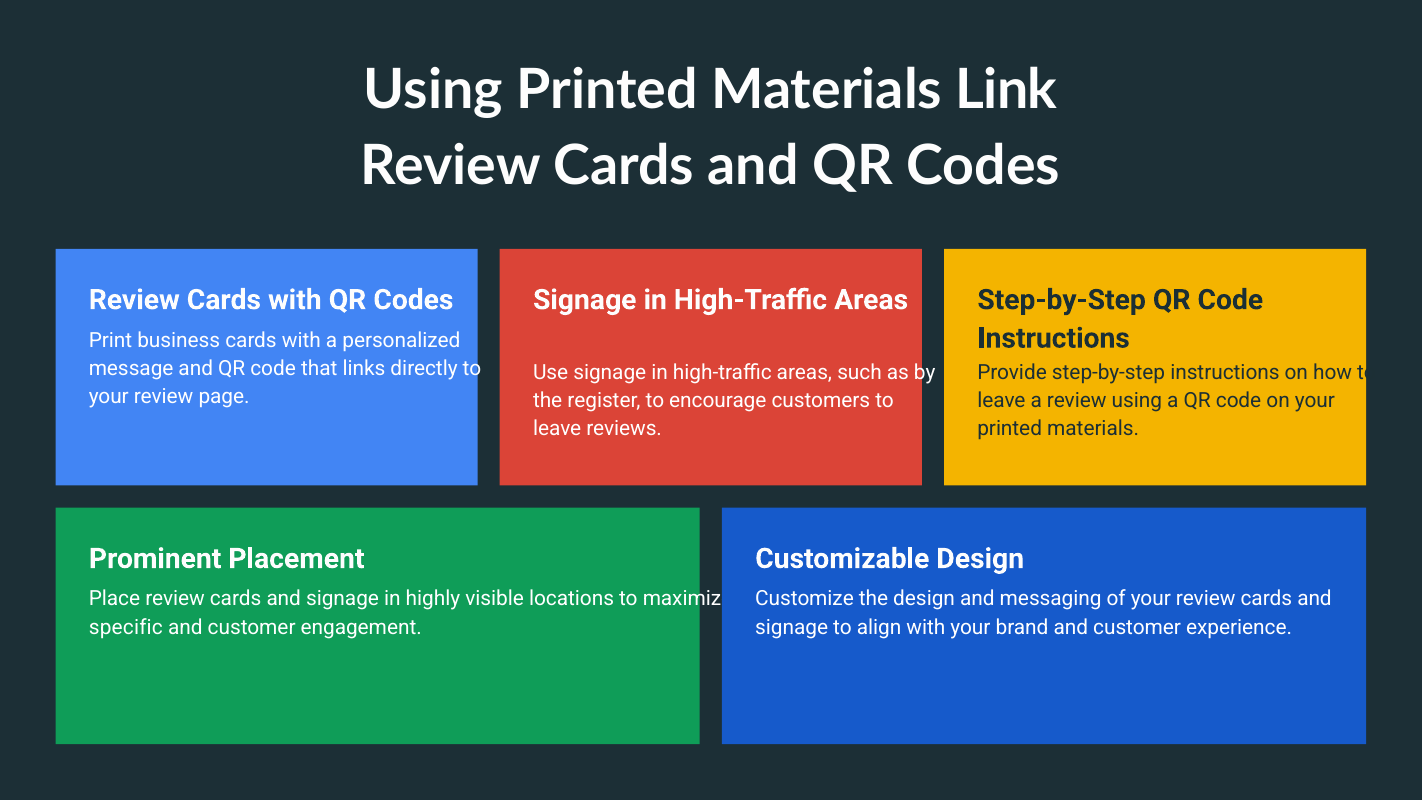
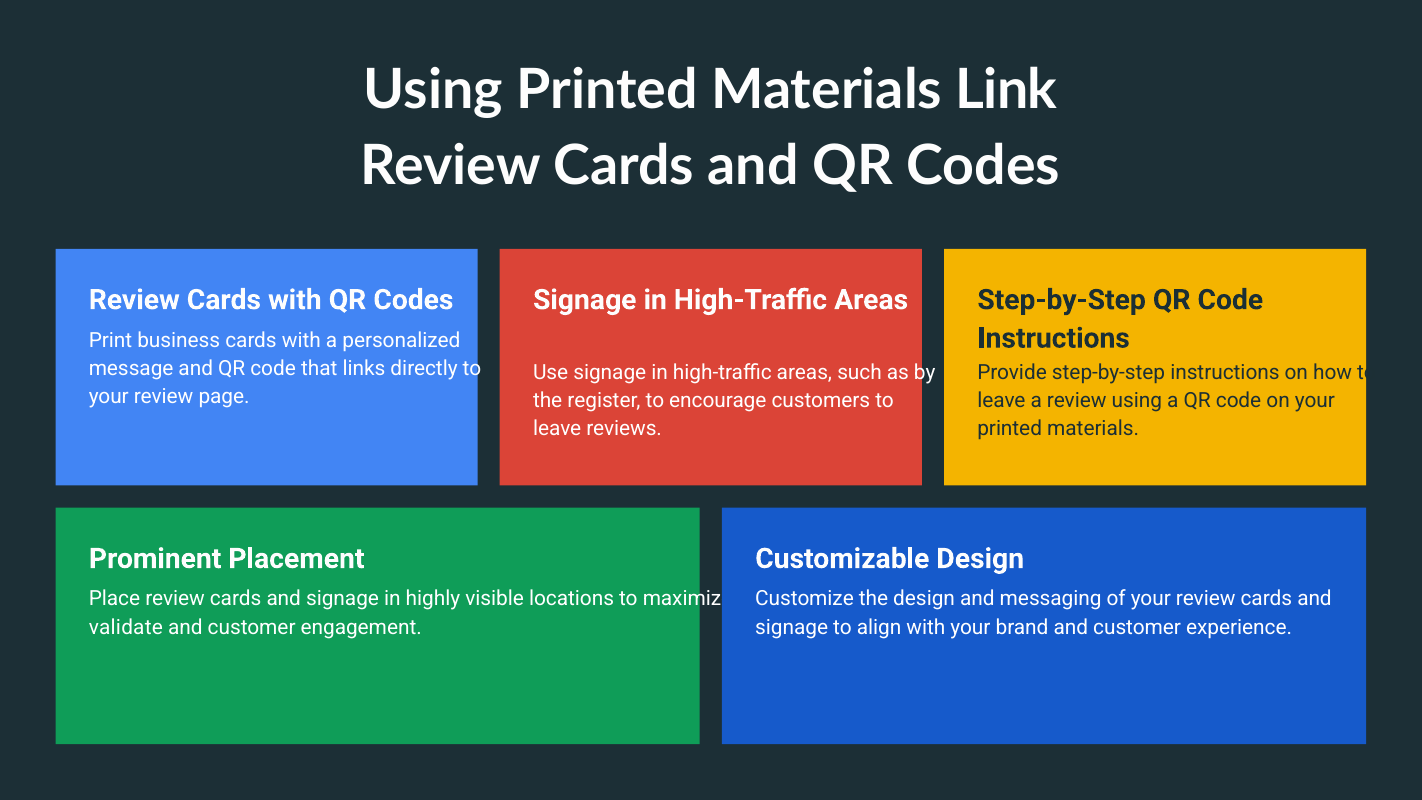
specific: specific -> validate
